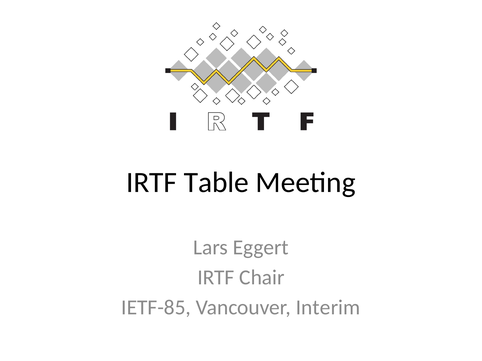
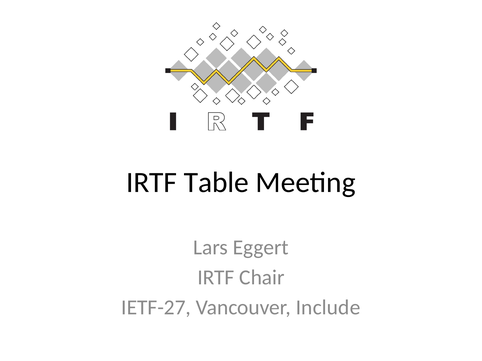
IETF-85: IETF-85 -> IETF-27
Interim: Interim -> Include
